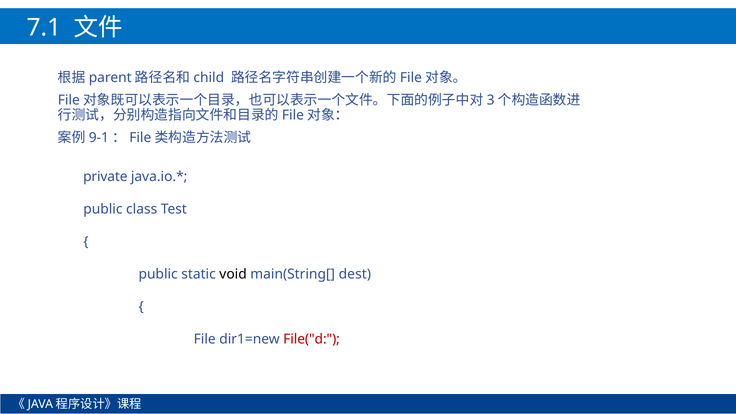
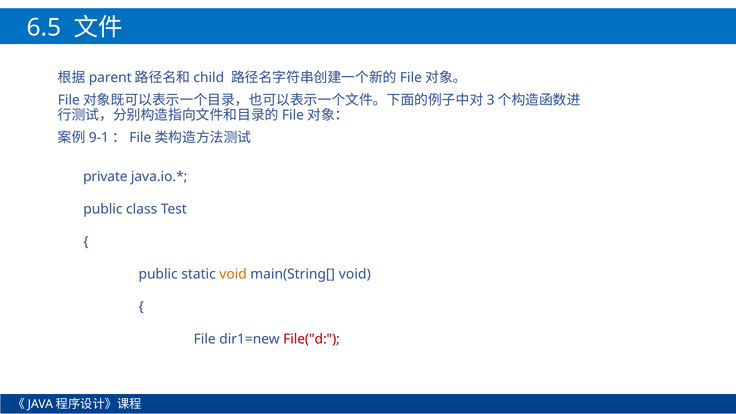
7.1: 7.1 -> 6.5
void at (233, 274) colour: black -> orange
main(String[ dest: dest -> void
